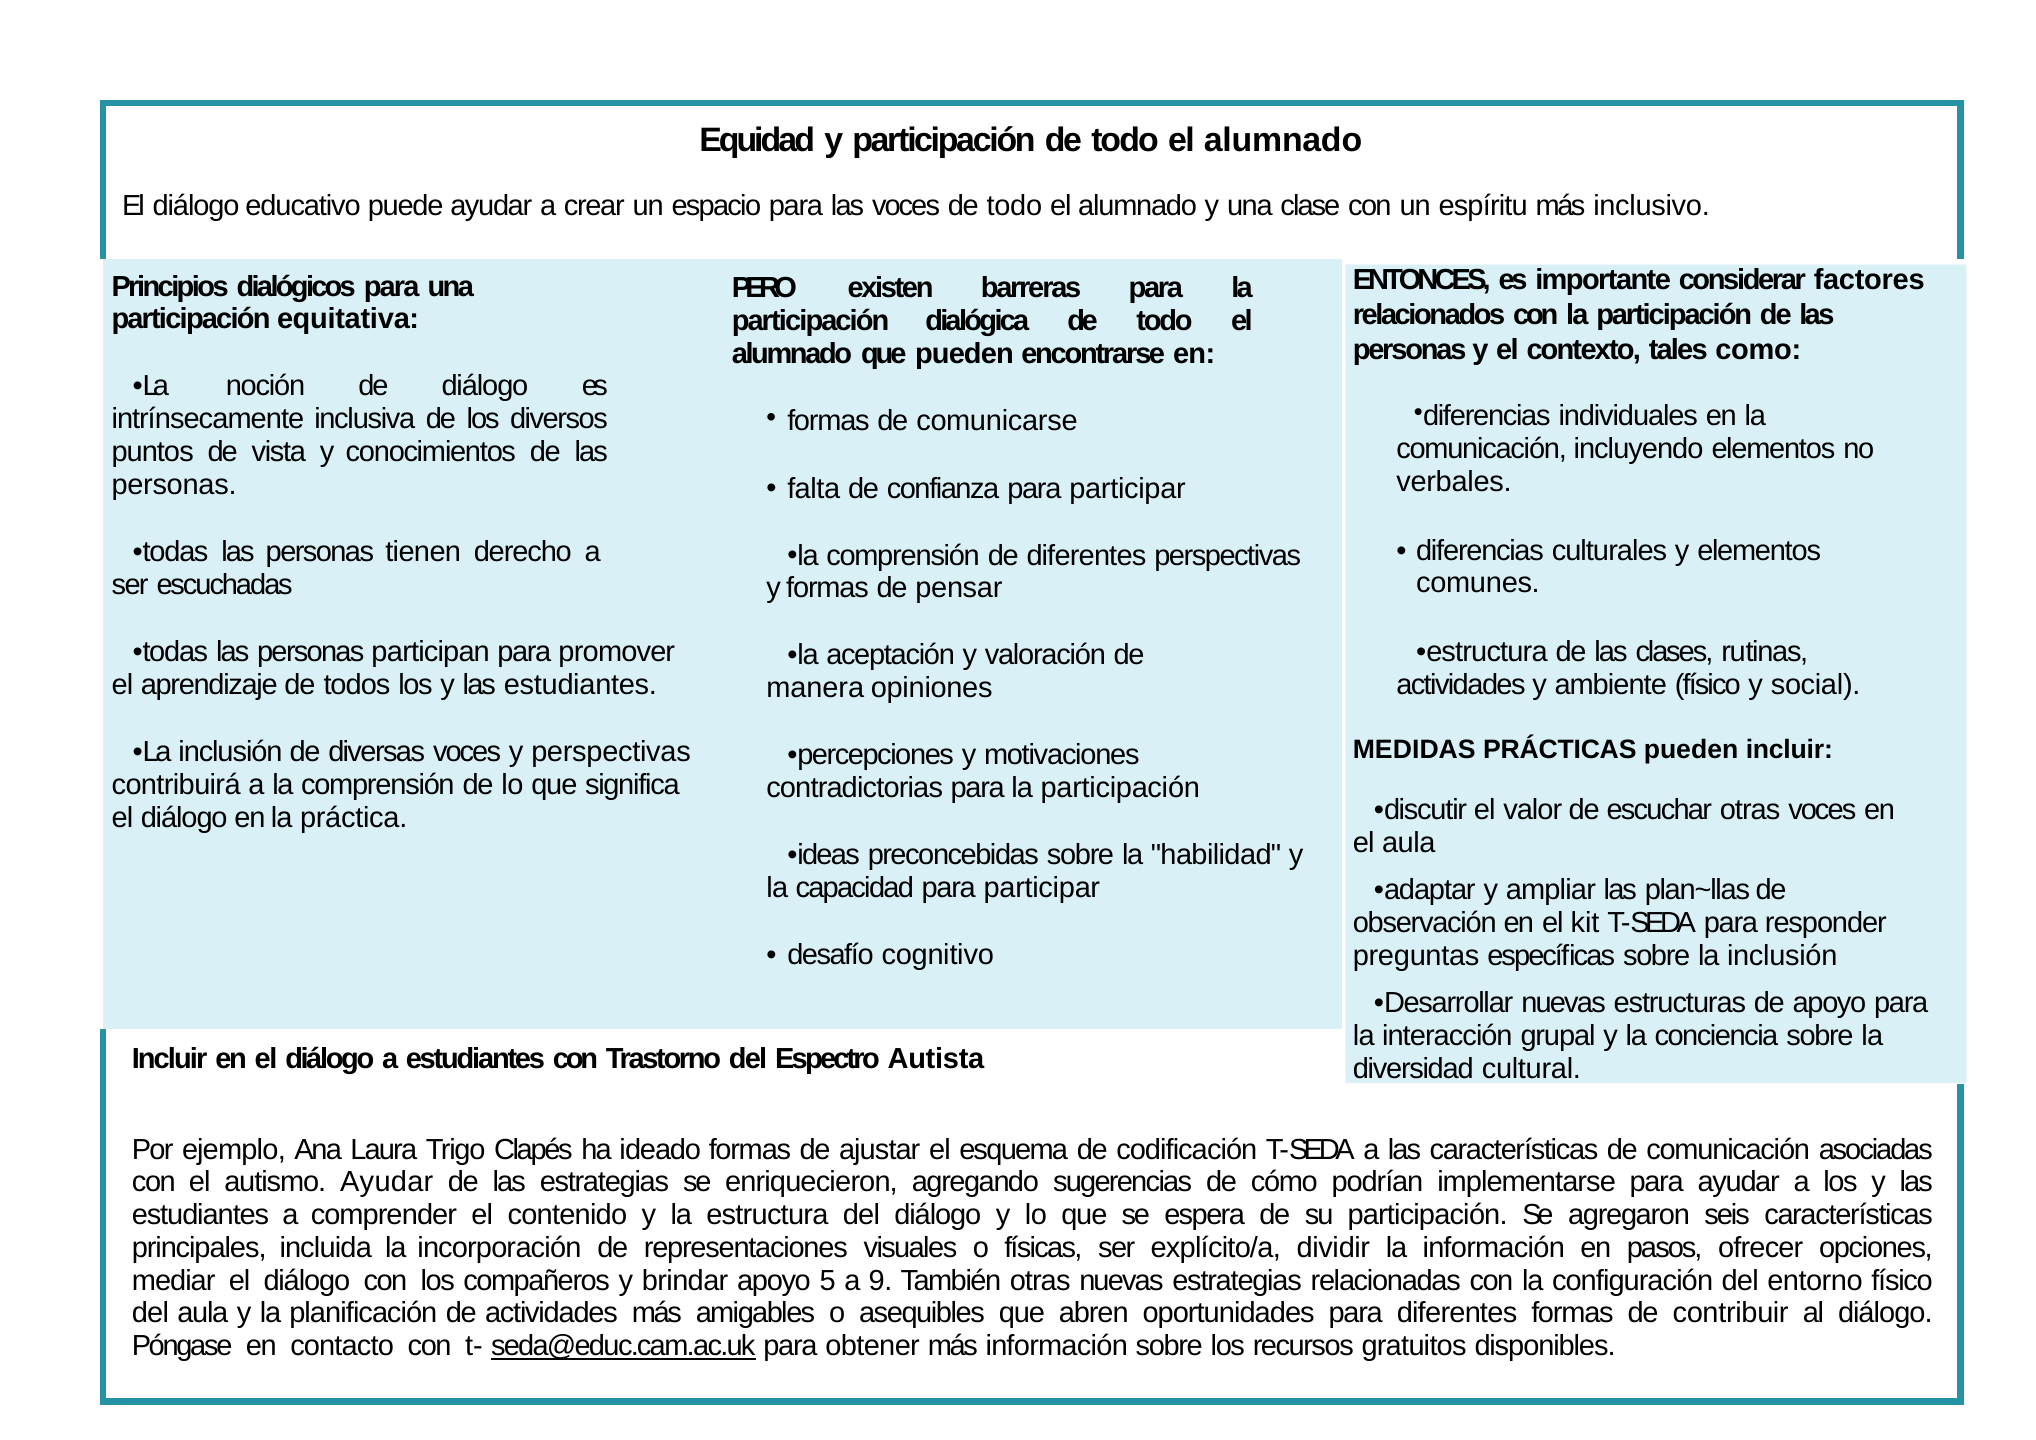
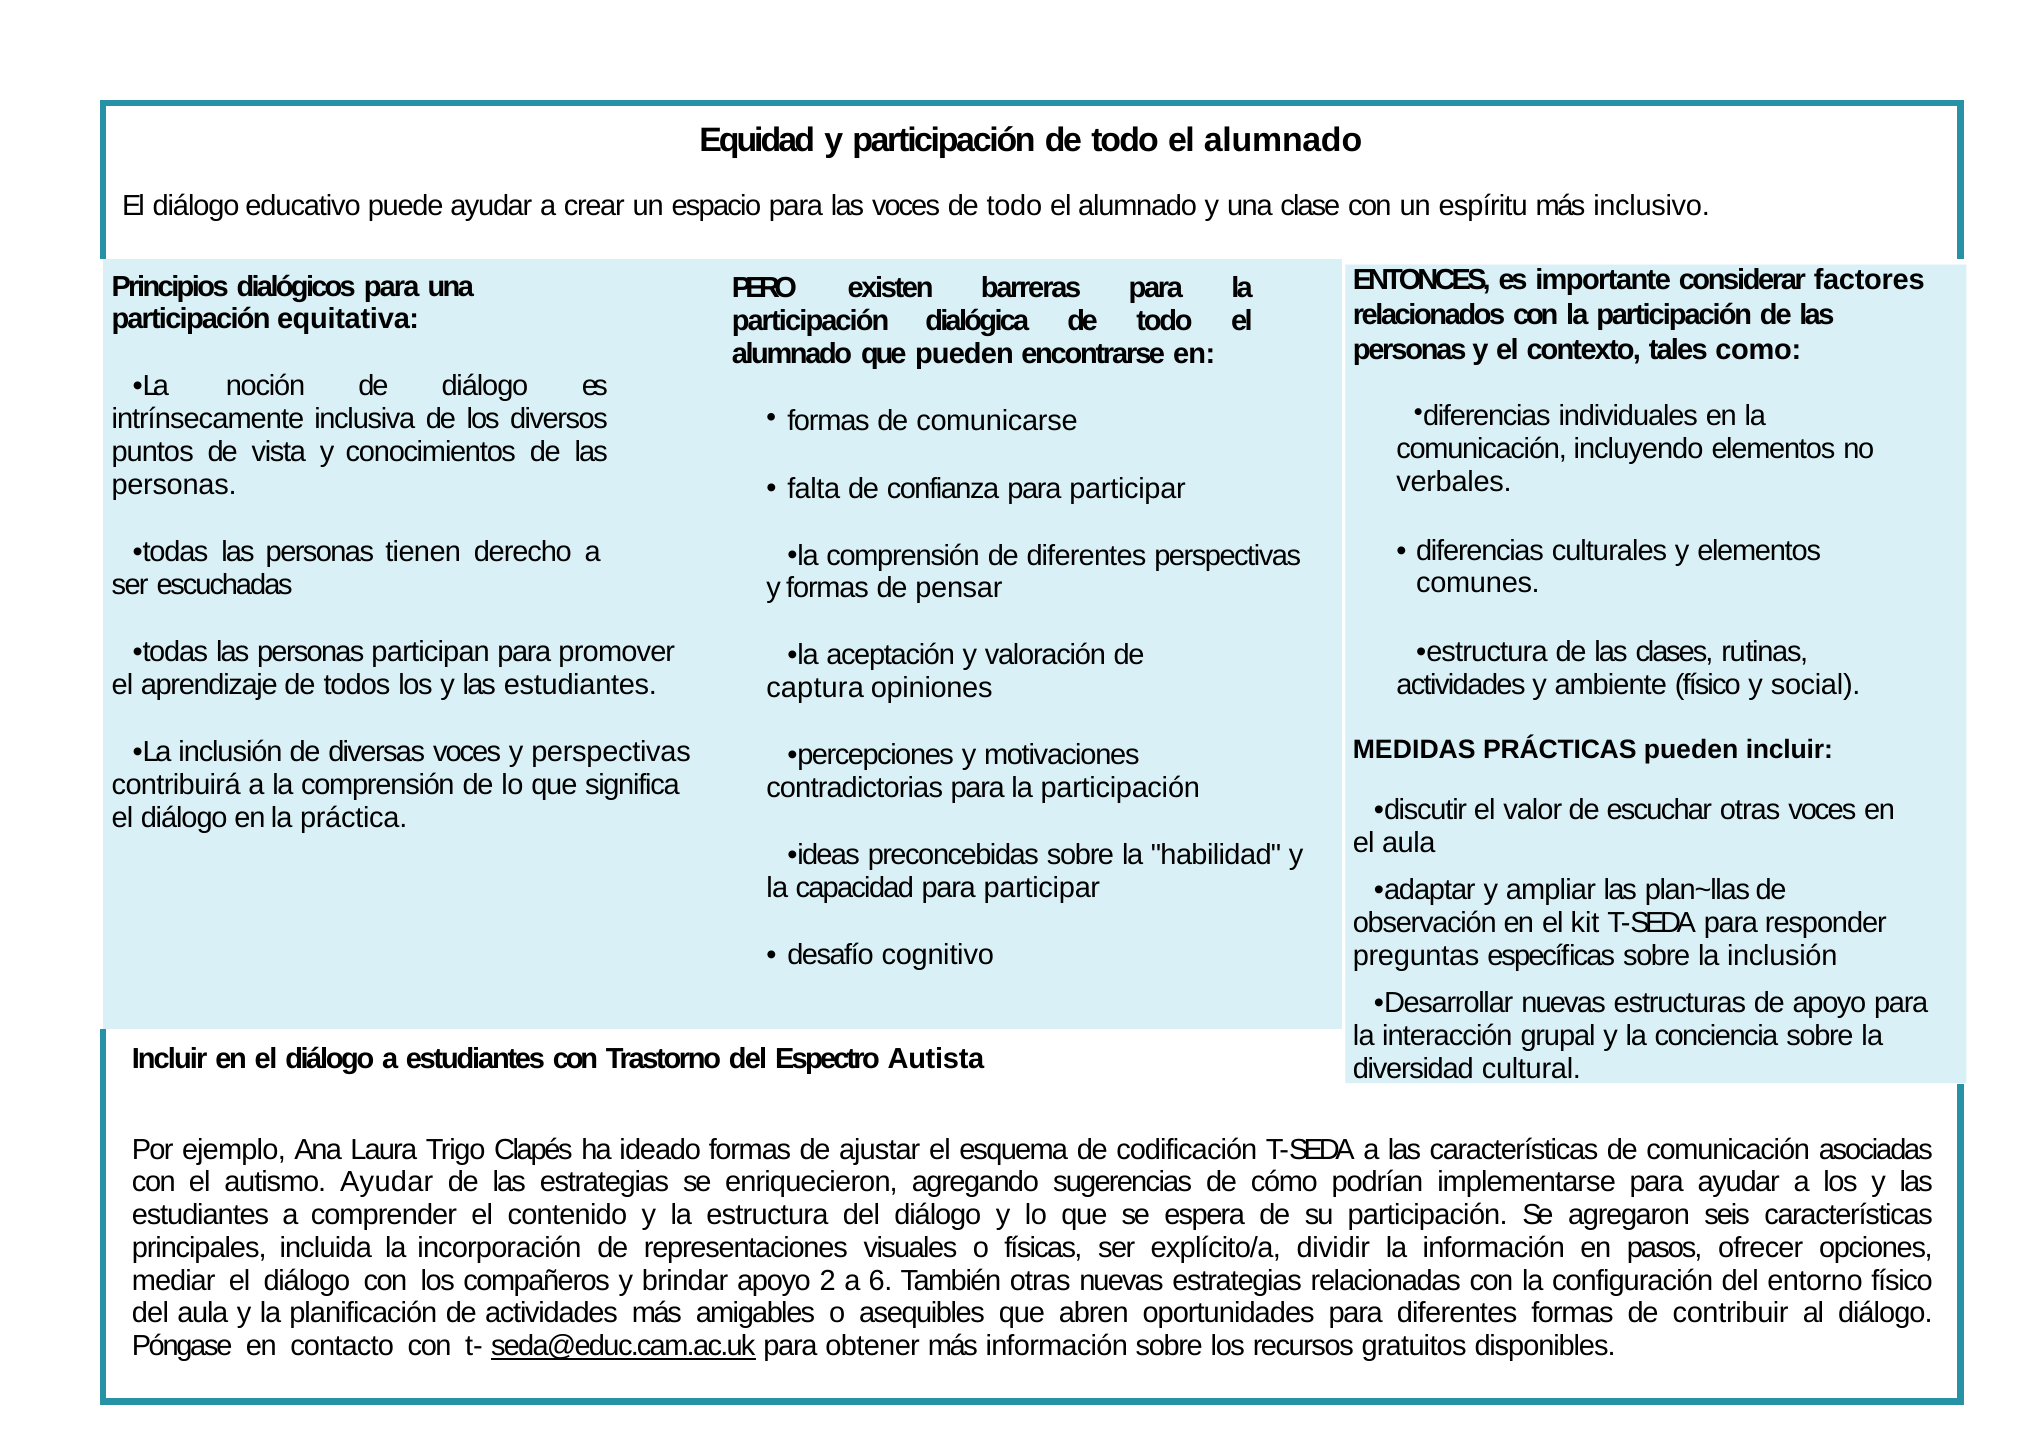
manera: manera -> captura
5: 5 -> 2
9: 9 -> 6
